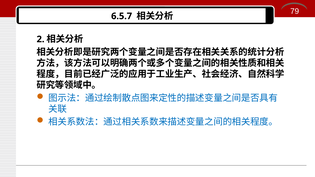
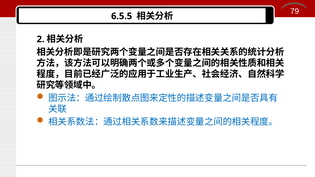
6.5.7: 6.5.7 -> 6.5.5
